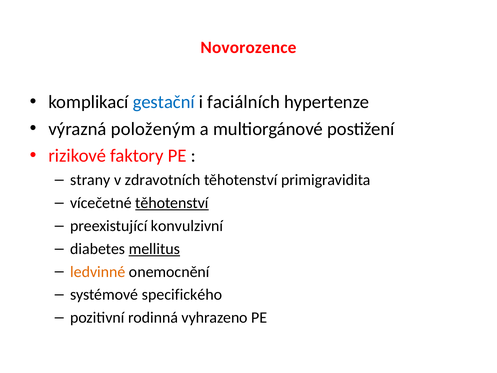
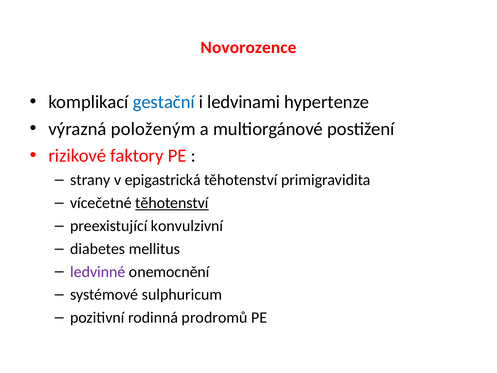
faciálních: faciálních -> ledvinami
zdravotních: zdravotních -> epigastrická
mellitus underline: present -> none
ledvinné colour: orange -> purple
specifického: specifického -> sulphuricum
vyhrazeno: vyhrazeno -> prodromů
